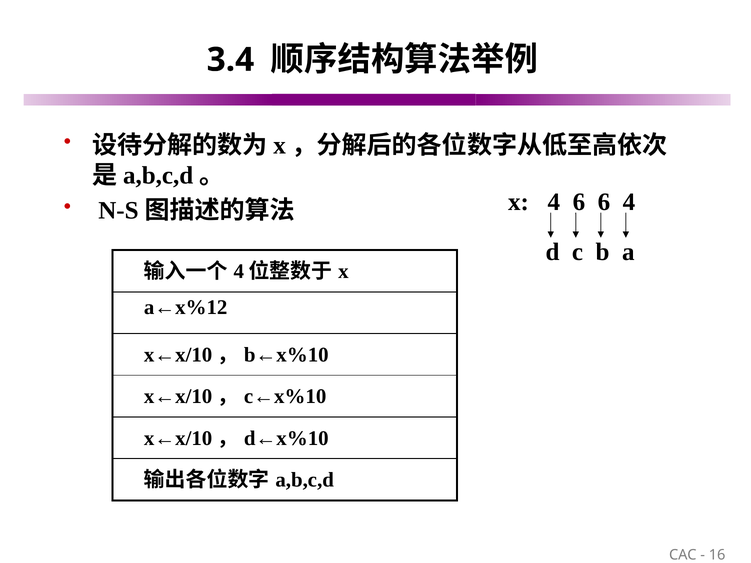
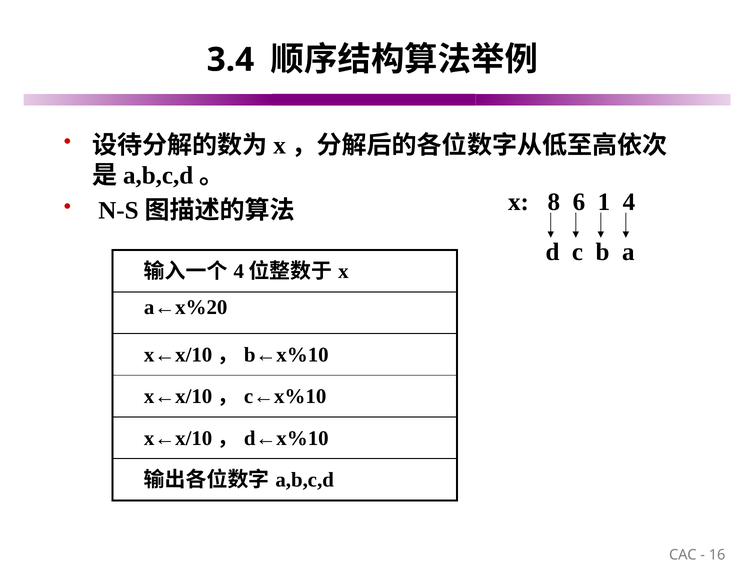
x 4: 4 -> 8
6 6: 6 -> 1
a←x%12: a←x%12 -> a←x%20
